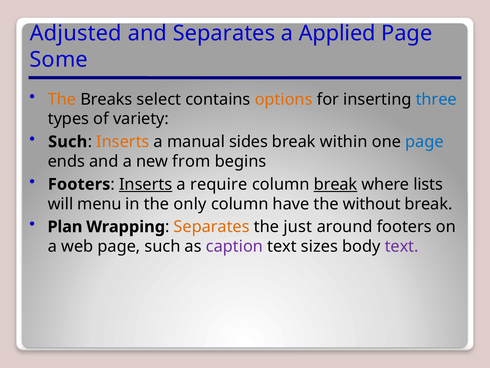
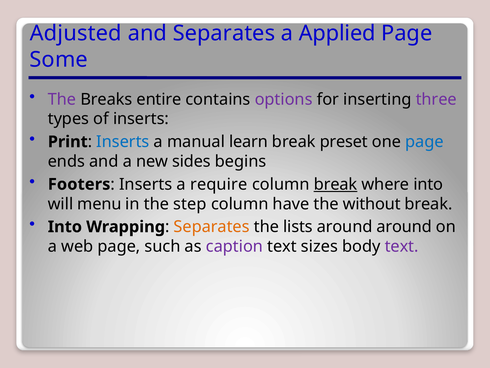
The at (62, 99) colour: orange -> purple
select: select -> entire
options colour: orange -> purple
three colour: blue -> purple
of variety: variety -> inserts
Such at (68, 142): Such -> Print
Inserts at (123, 142) colour: orange -> blue
sides: sides -> learn
within: within -> preset
from: from -> sides
Inserts at (146, 184) underline: present -> none
where lists: lists -> into
only: only -> step
Plan at (65, 227): Plan -> Into
just: just -> lists
around footers: footers -> around
